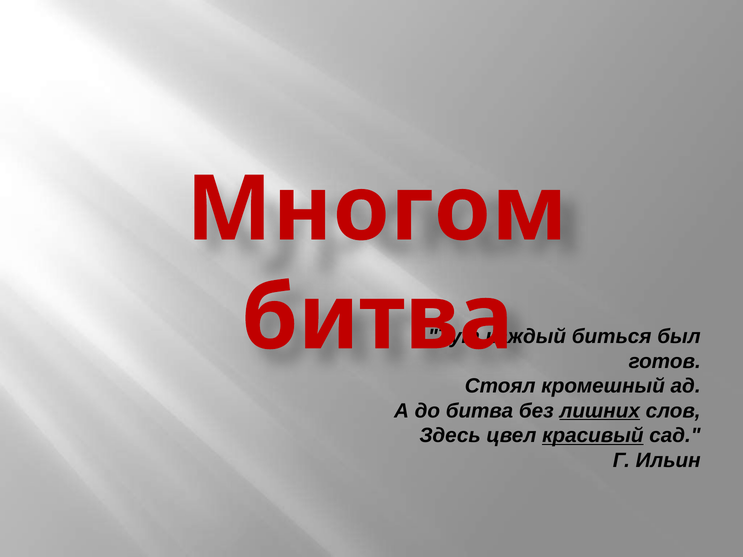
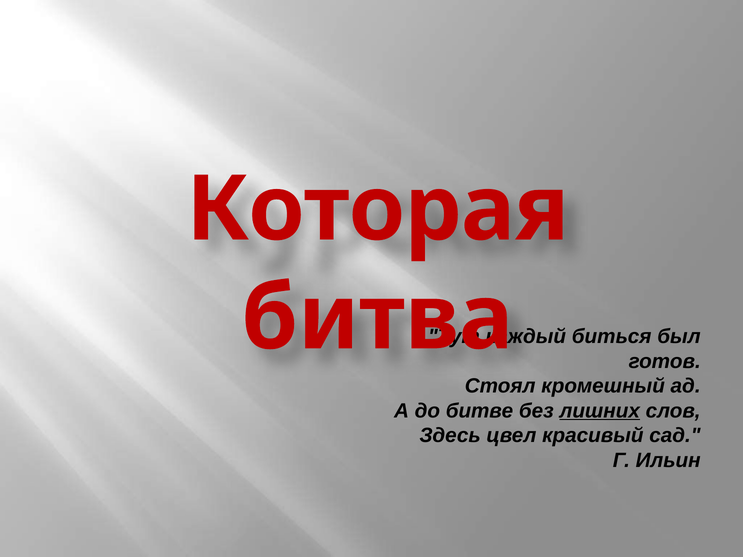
Многом: Многом -> Которая
до битва: битва -> битве
красивый underline: present -> none
